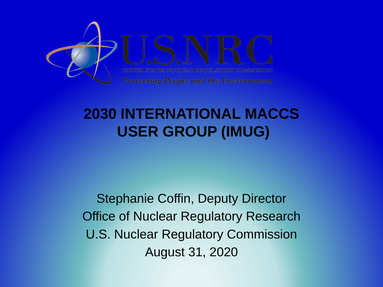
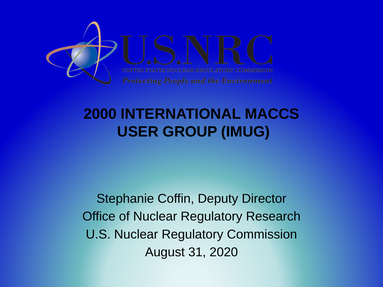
2030: 2030 -> 2000
